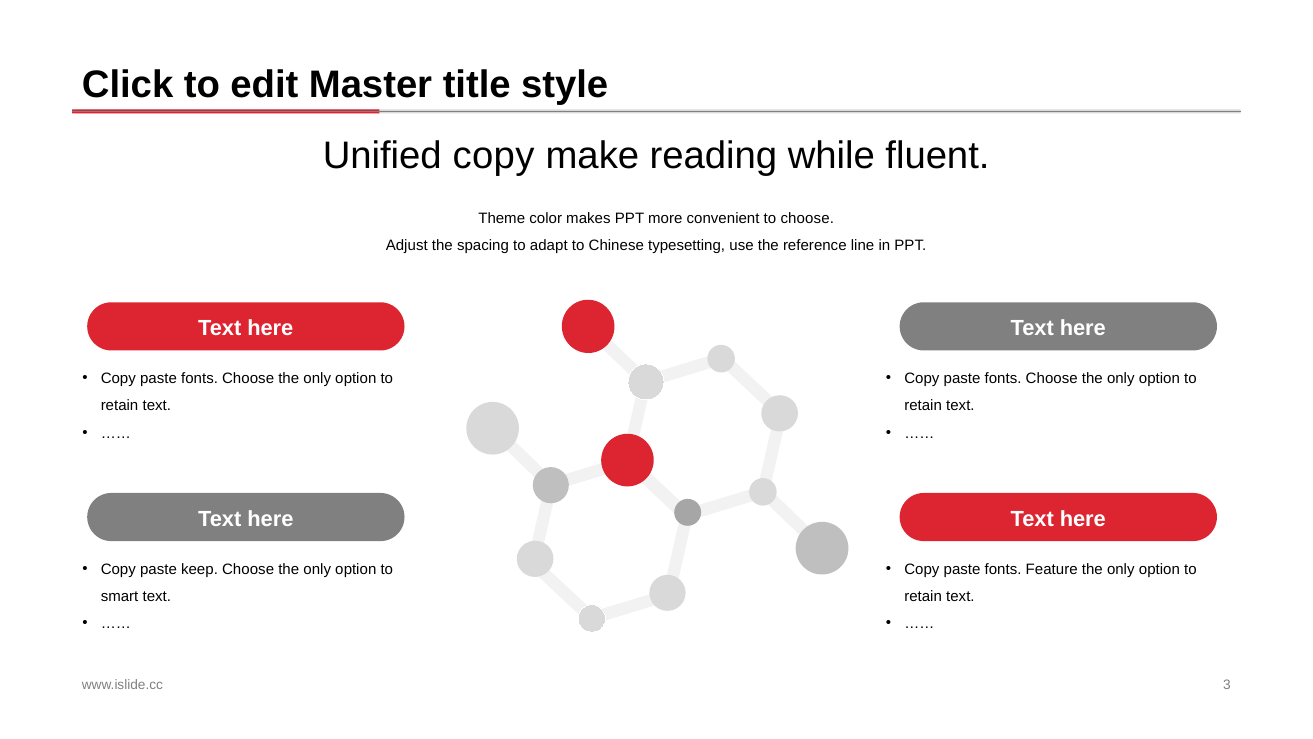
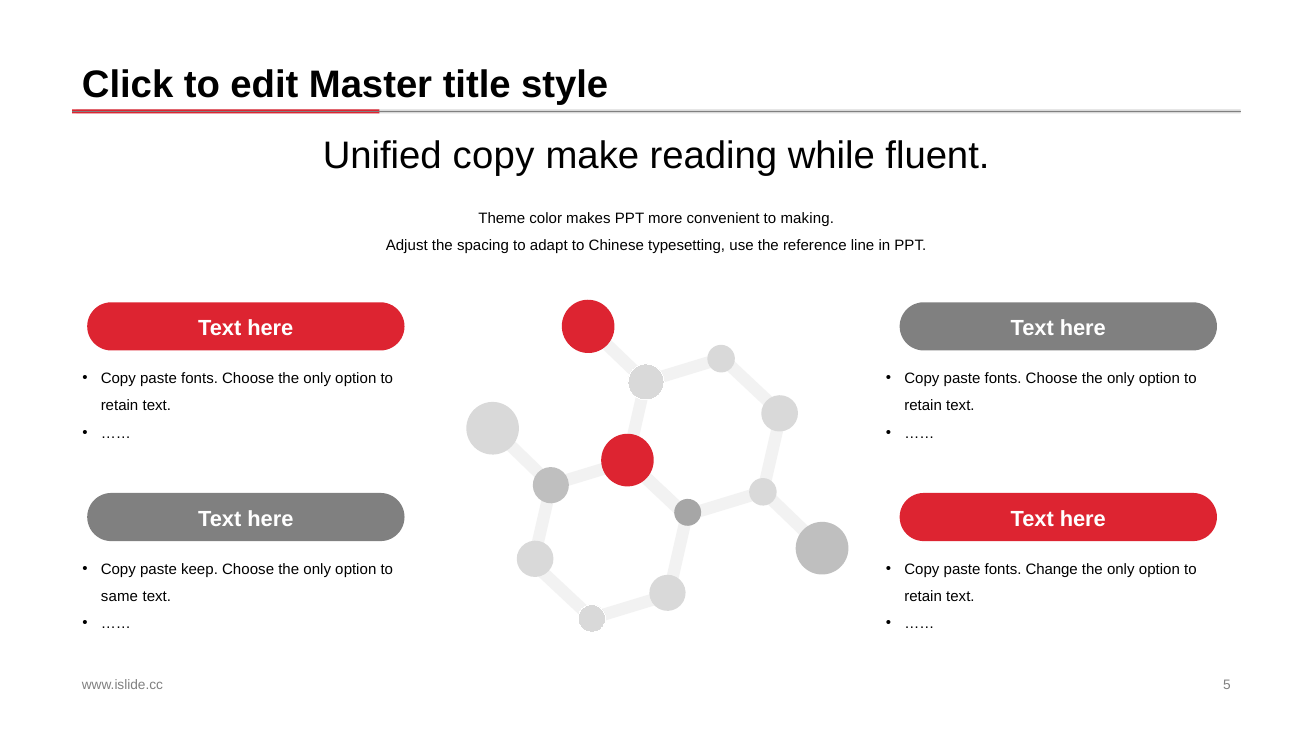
to choose: choose -> making
Feature: Feature -> Change
smart: smart -> same
3: 3 -> 5
